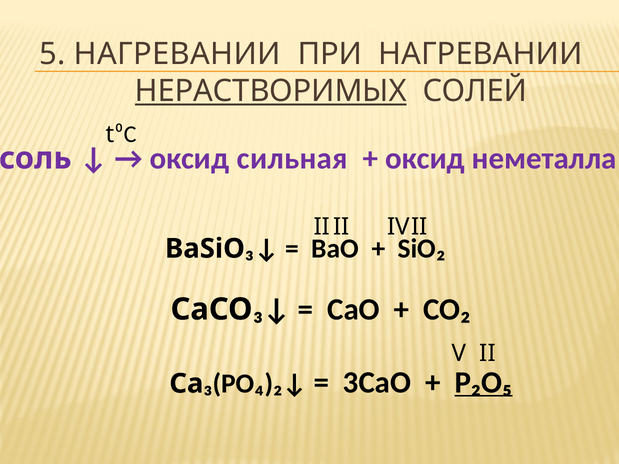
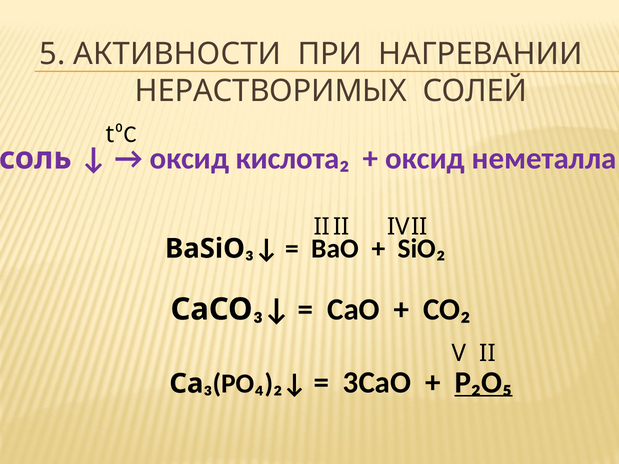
5 НАГРЕВАНИИ: НАГРЕВАНИИ -> АКТИВНОСТИ
НЕРАСТВОРИМЫХ underline: present -> none
сильная: сильная -> кислота₂
